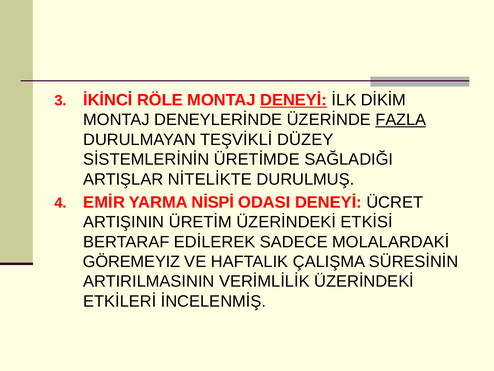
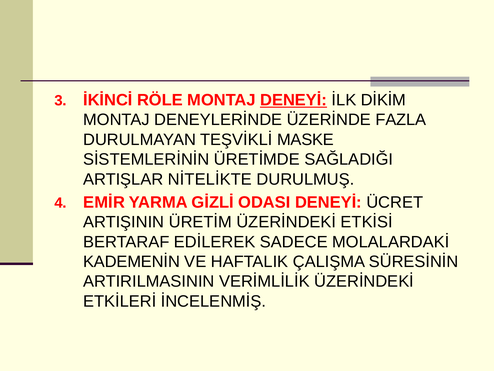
FAZLA underline: present -> none
DÜZEY: DÜZEY -> MASKE
NİSPİ: NİSPİ -> GİZLİ
GÖREMEYIZ: GÖREMEYIZ -> KADEMENİN
